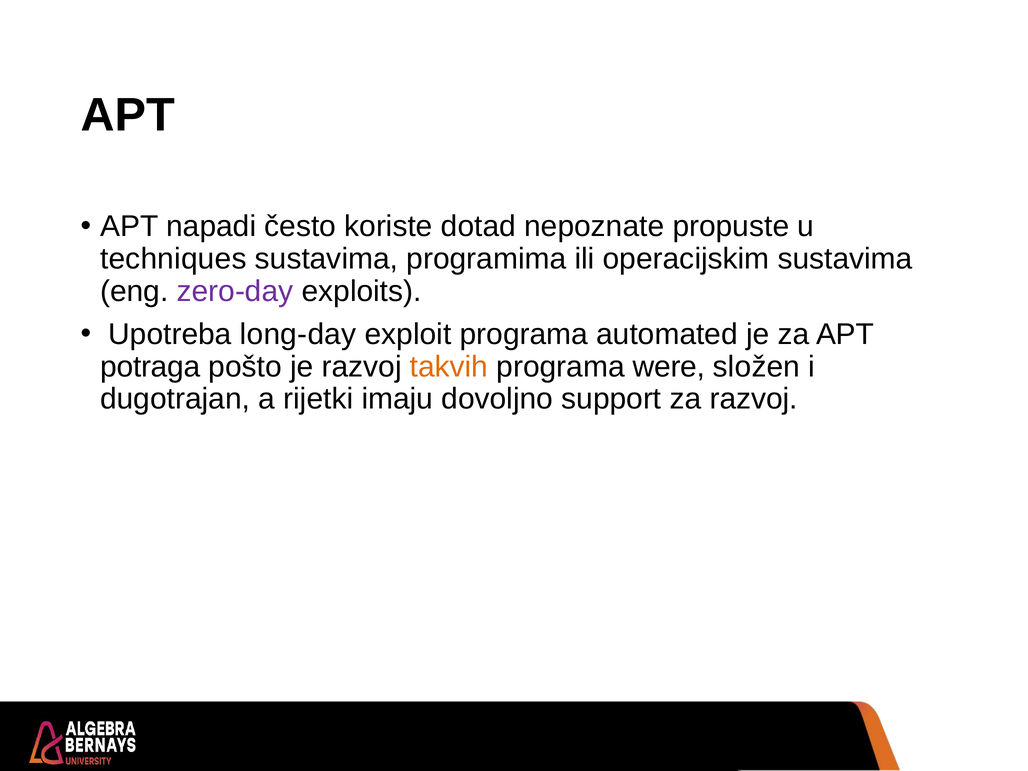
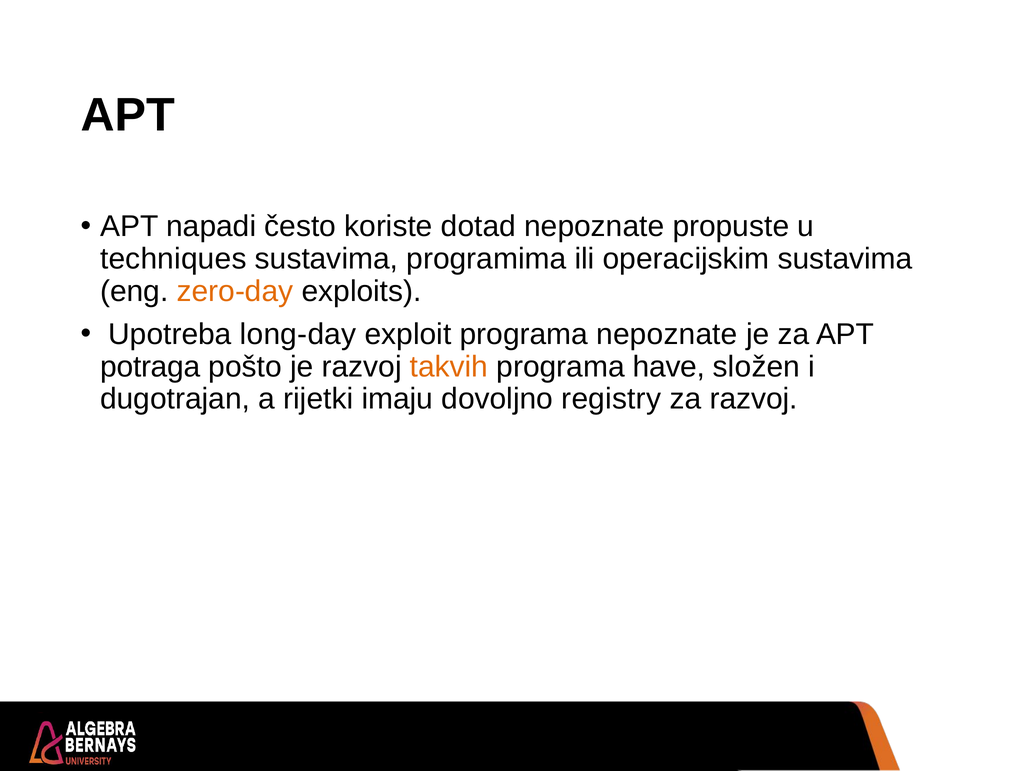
zero-day colour: purple -> orange
programa automated: automated -> nepoznate
were: were -> have
support: support -> registry
